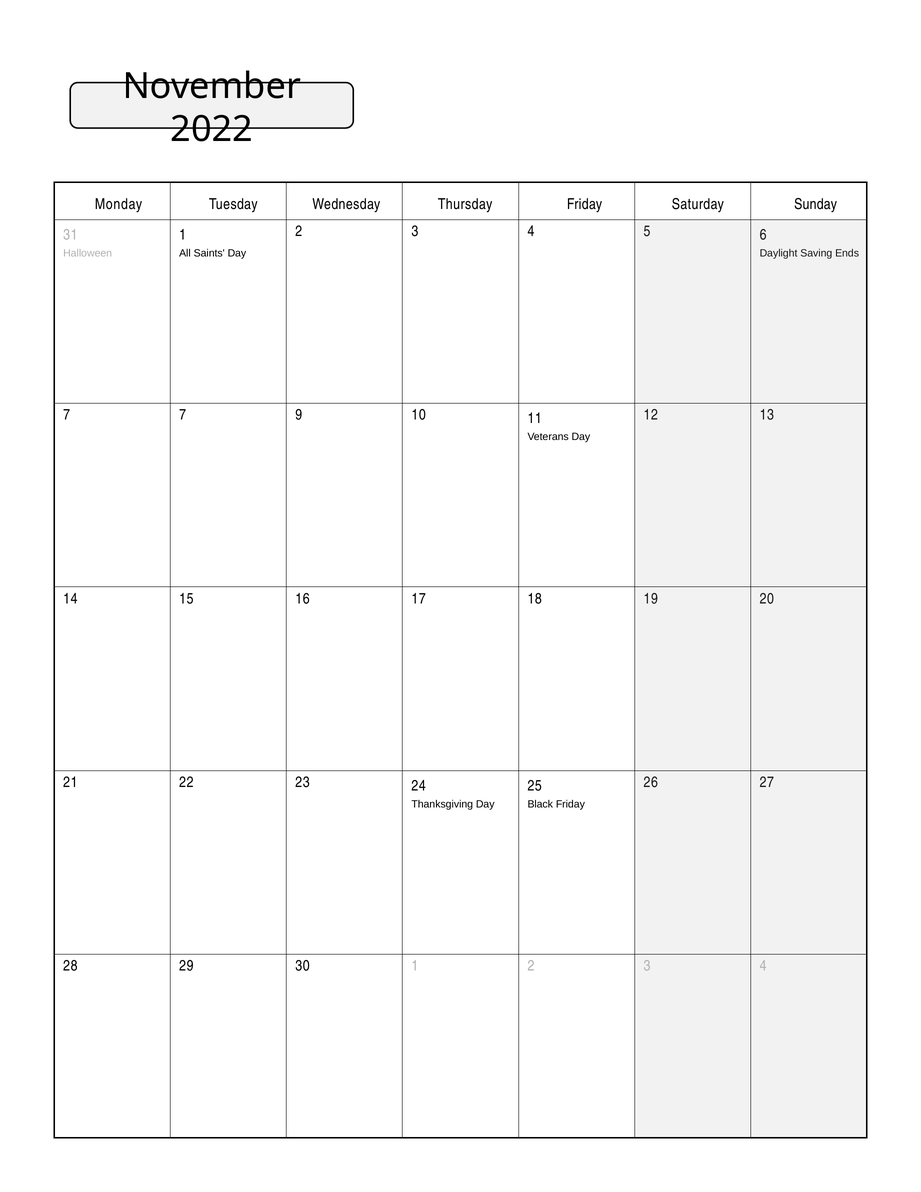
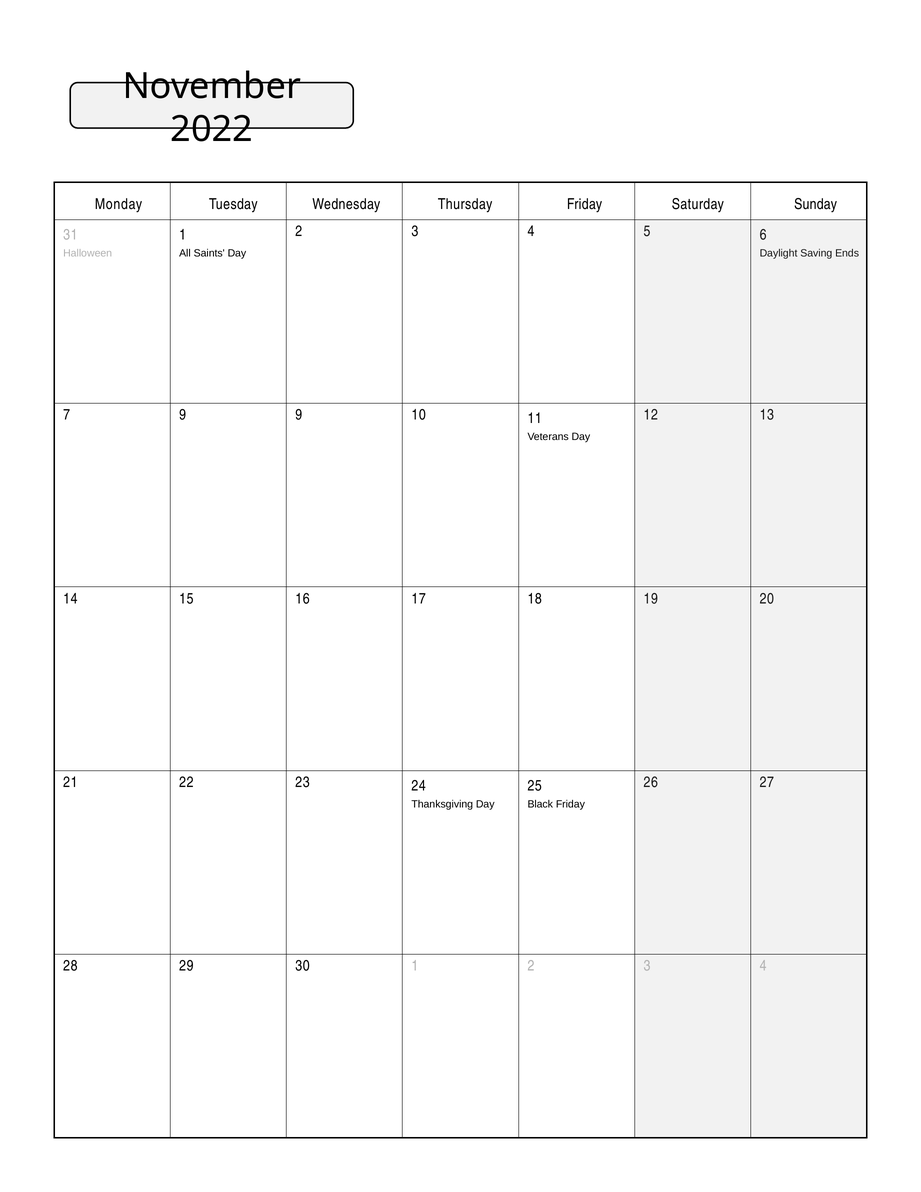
7 7: 7 -> 9
